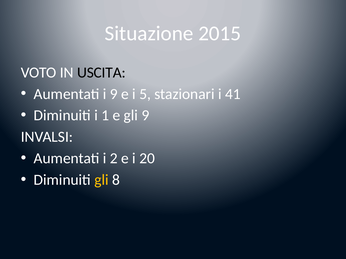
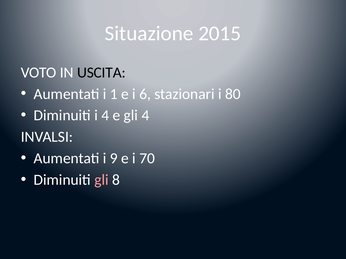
i 9: 9 -> 1
5: 5 -> 6
41: 41 -> 80
i 1: 1 -> 4
gli 9: 9 -> 4
2: 2 -> 9
20: 20 -> 70
gli at (101, 180) colour: yellow -> pink
